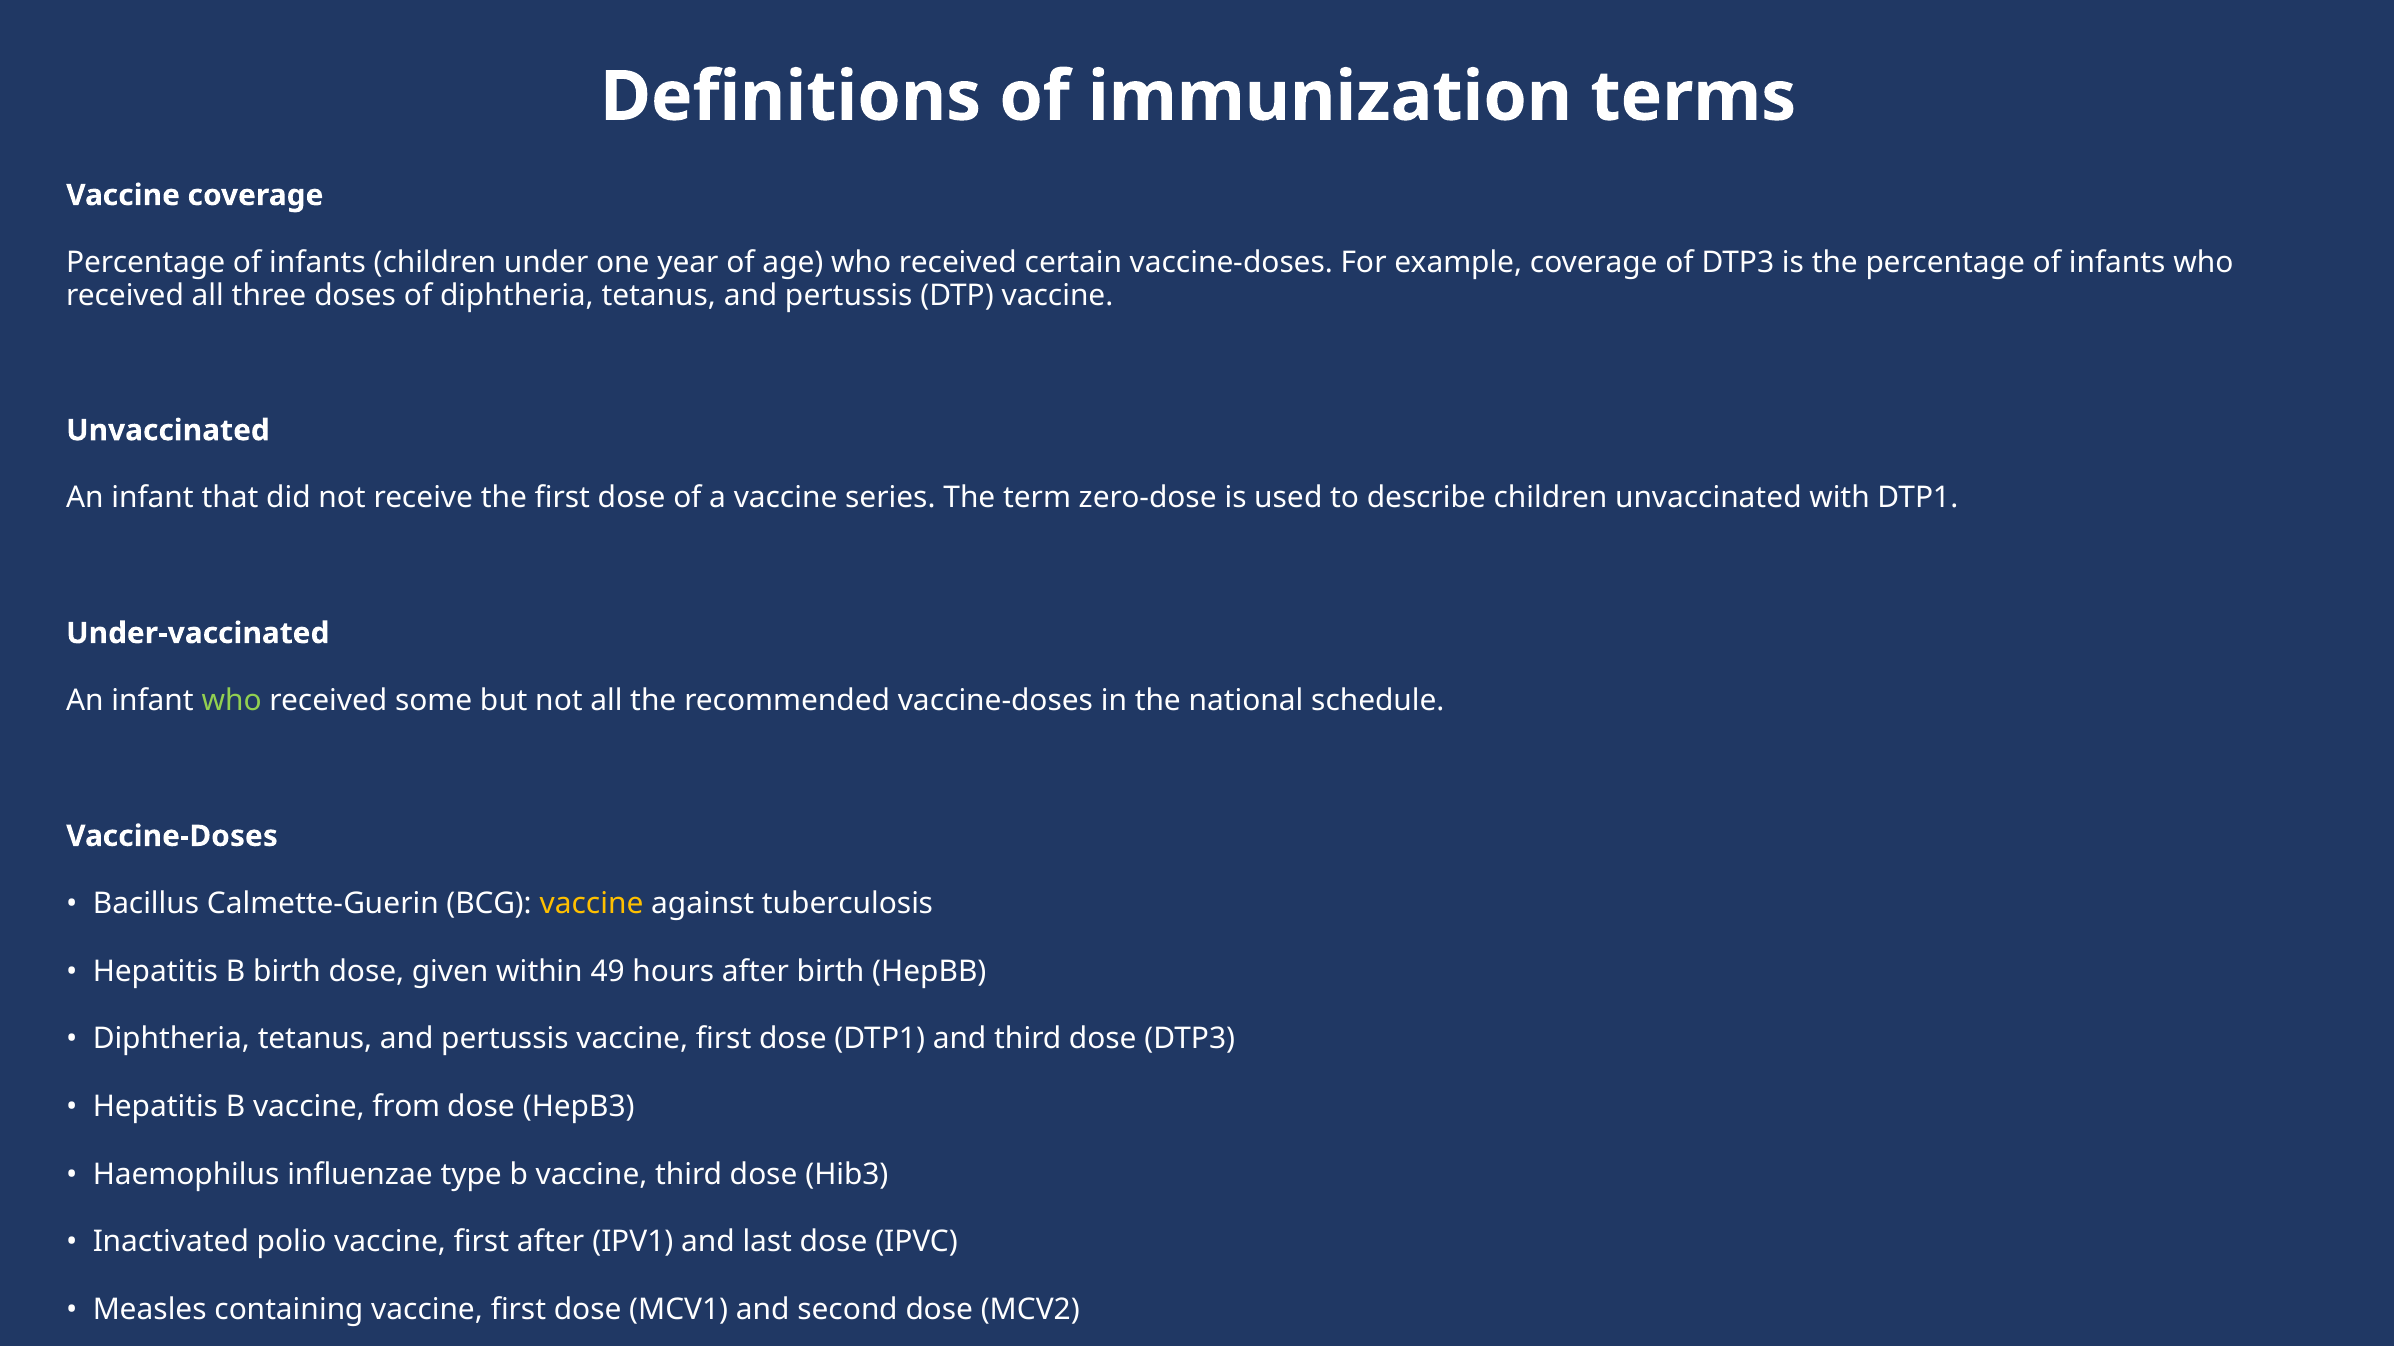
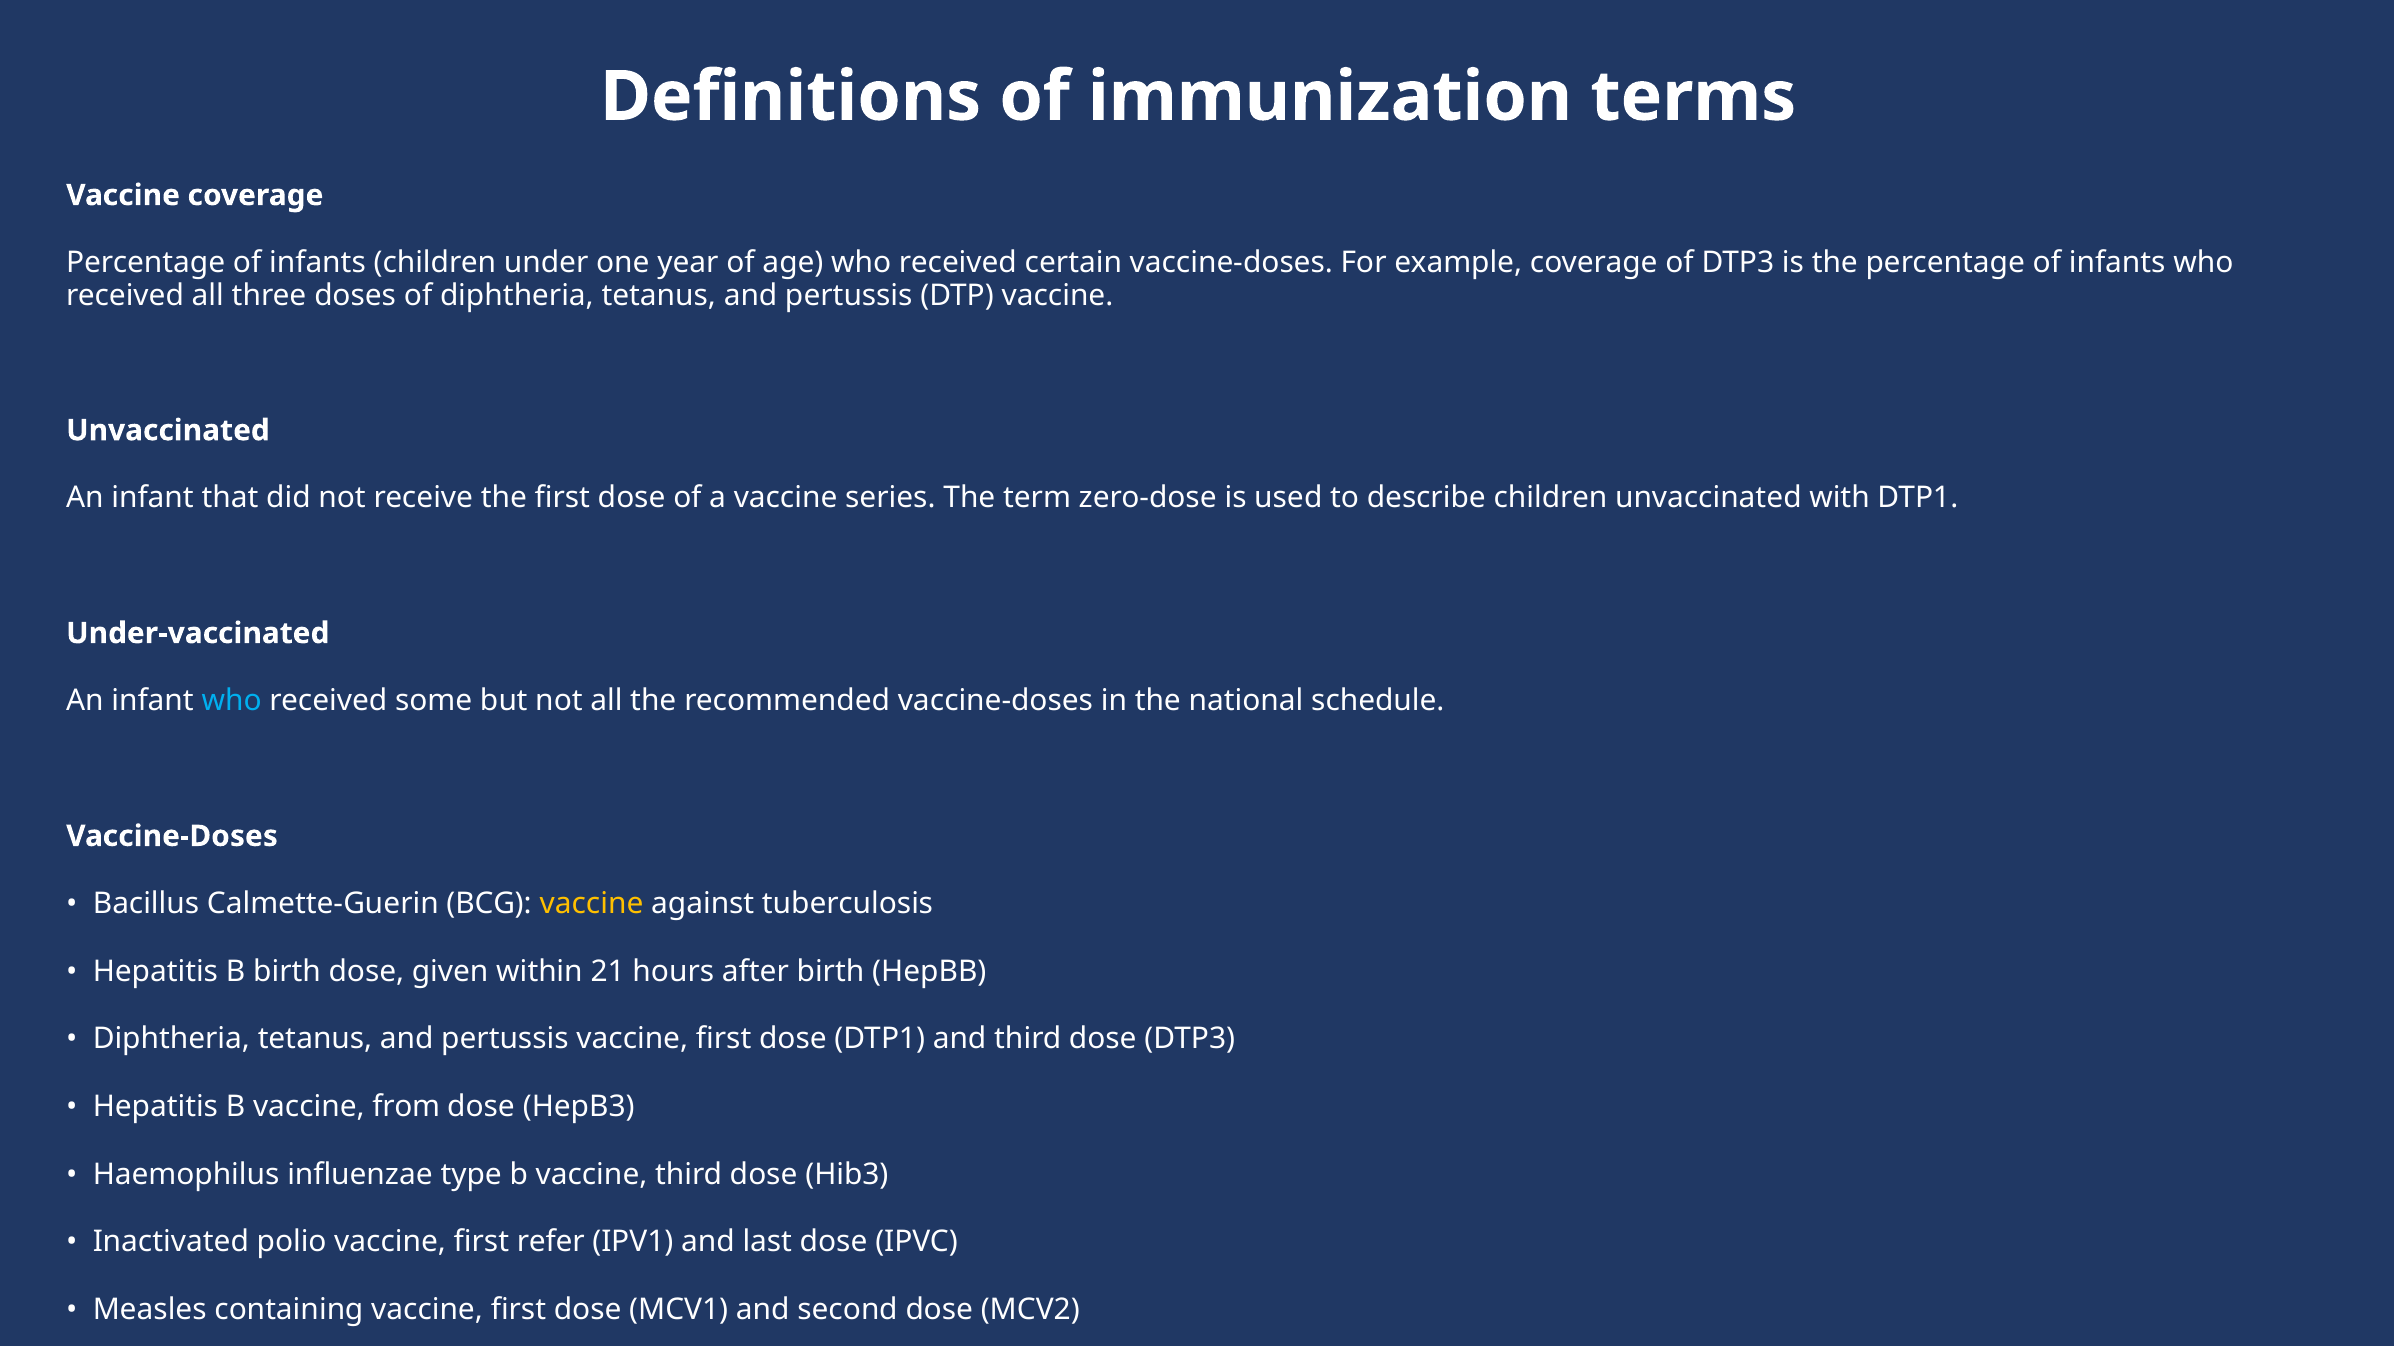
who at (232, 701) colour: light green -> light blue
49: 49 -> 21
first after: after -> refer
